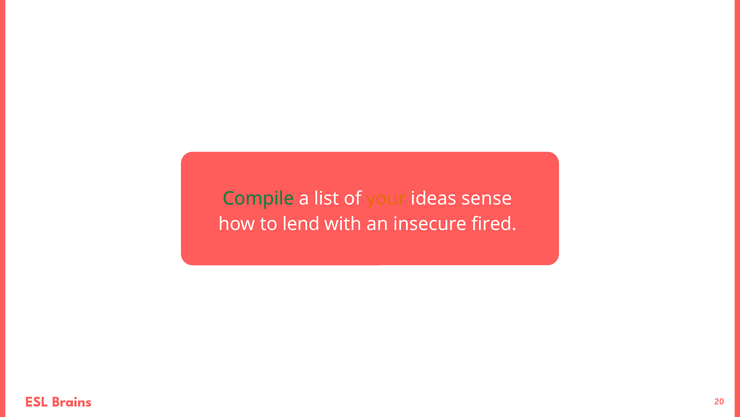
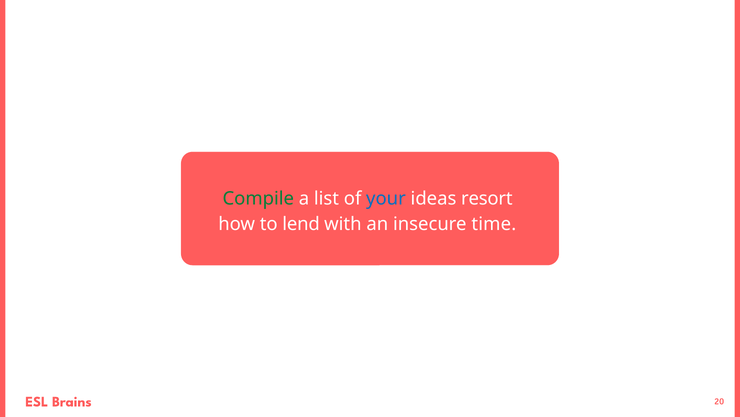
your colour: orange -> blue
sense: sense -> resort
fired: fired -> time
